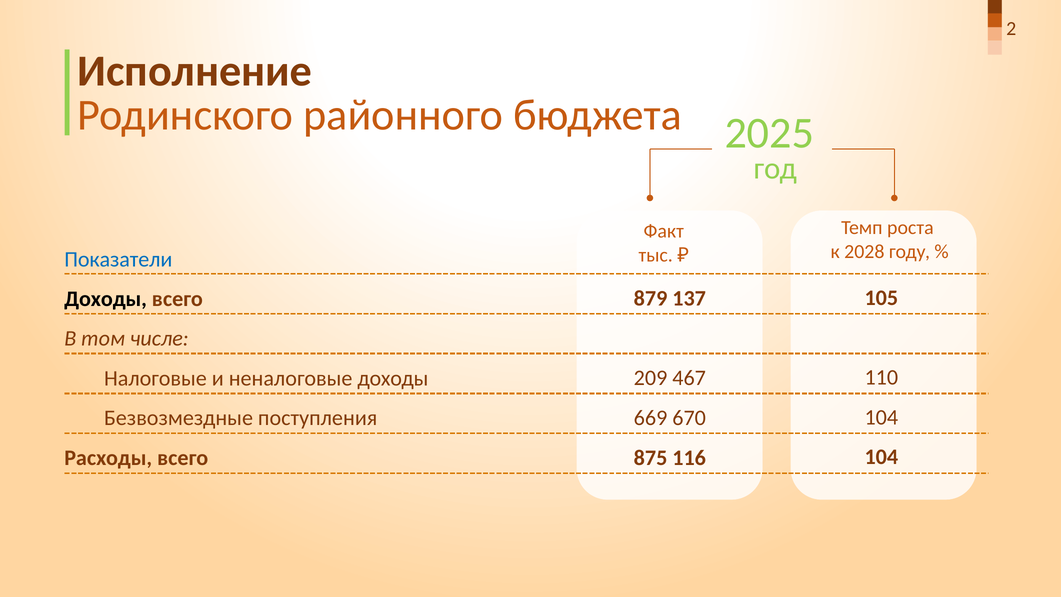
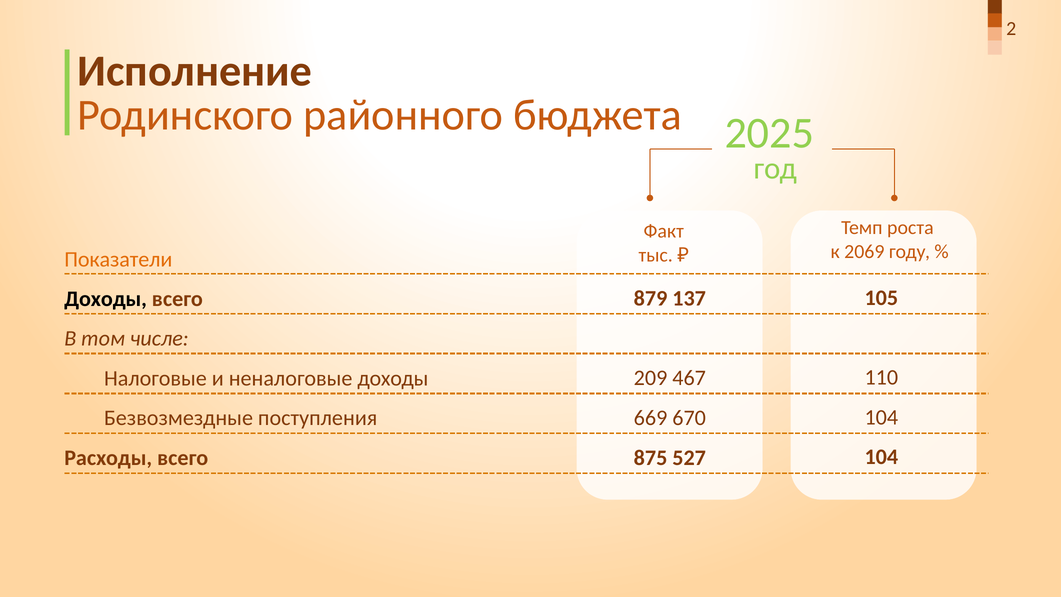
2028: 2028 -> 2069
Показатели colour: blue -> orange
116: 116 -> 527
